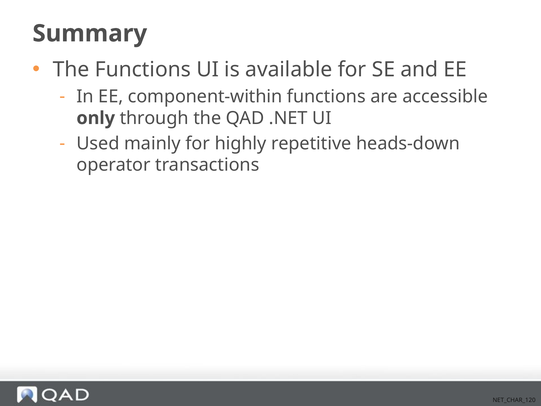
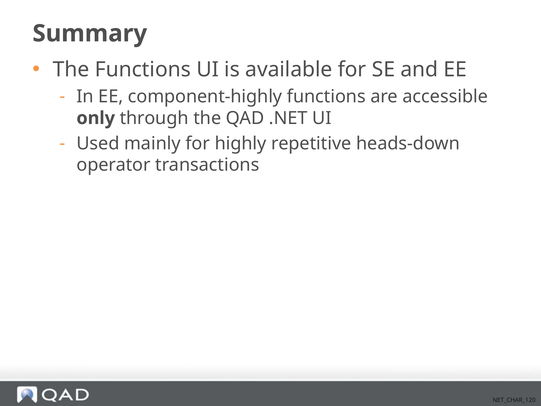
component-within: component-within -> component-highly
